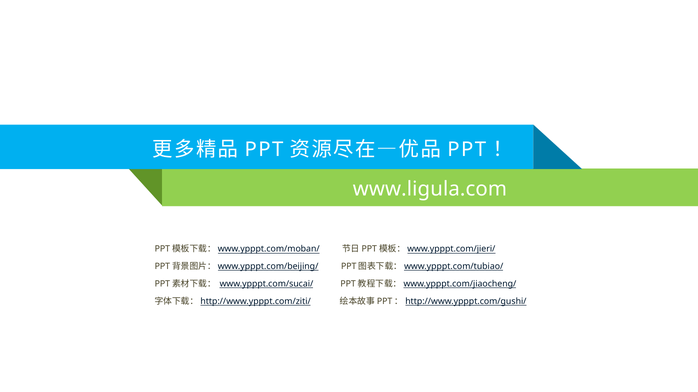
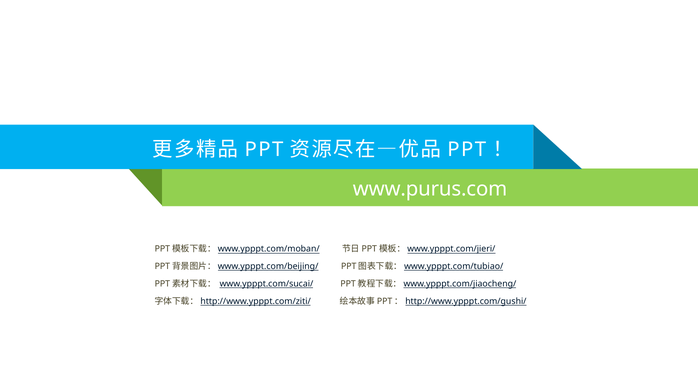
www.ligula.com: www.ligula.com -> www.purus.com
